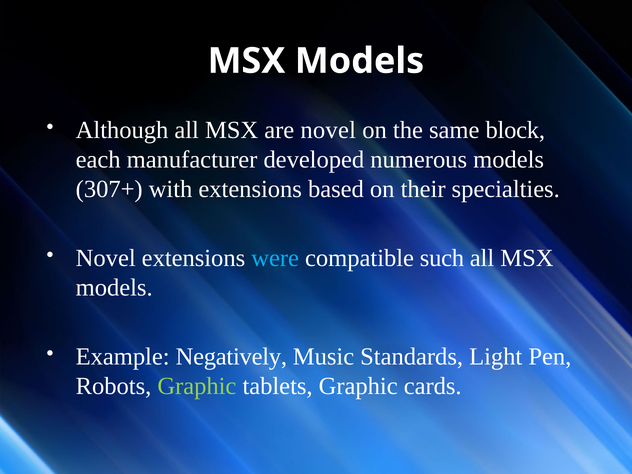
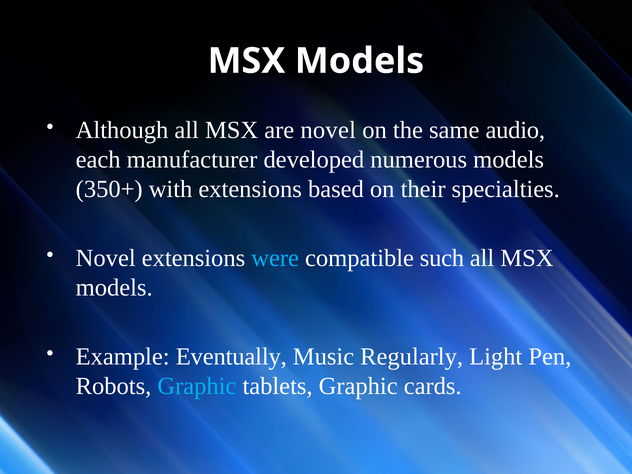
block: block -> audio
307+: 307+ -> 350+
Negatively: Negatively -> Eventually
Standards: Standards -> Regularly
Graphic at (197, 386) colour: light green -> light blue
